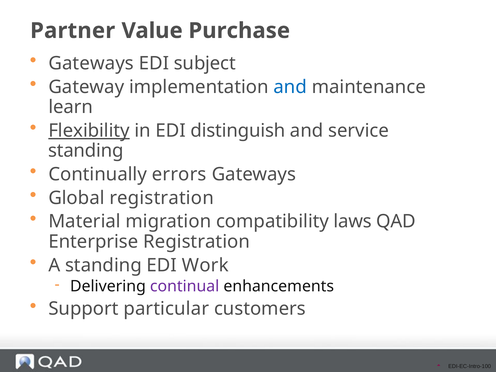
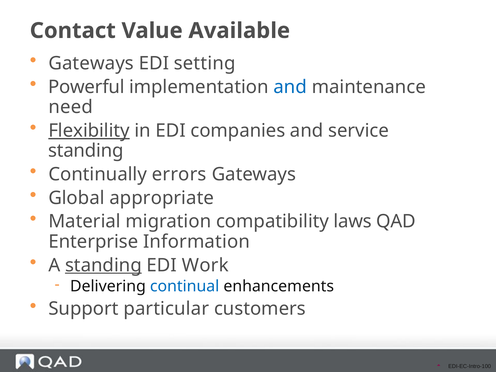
Partner: Partner -> Contact
Purchase: Purchase -> Available
subject: subject -> setting
Gateway: Gateway -> Powerful
learn: learn -> need
distinguish: distinguish -> companies
Global registration: registration -> appropriate
Enterprise Registration: Registration -> Information
standing at (103, 265) underline: none -> present
continual colour: purple -> blue
